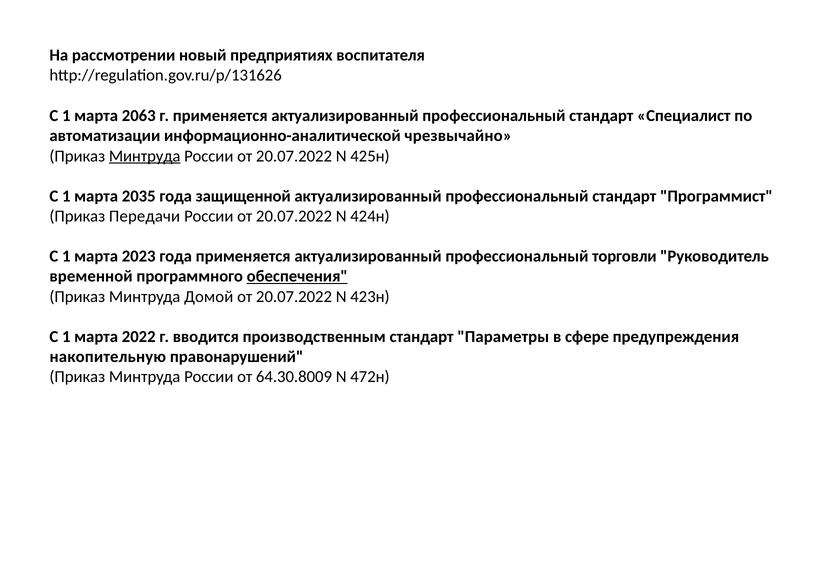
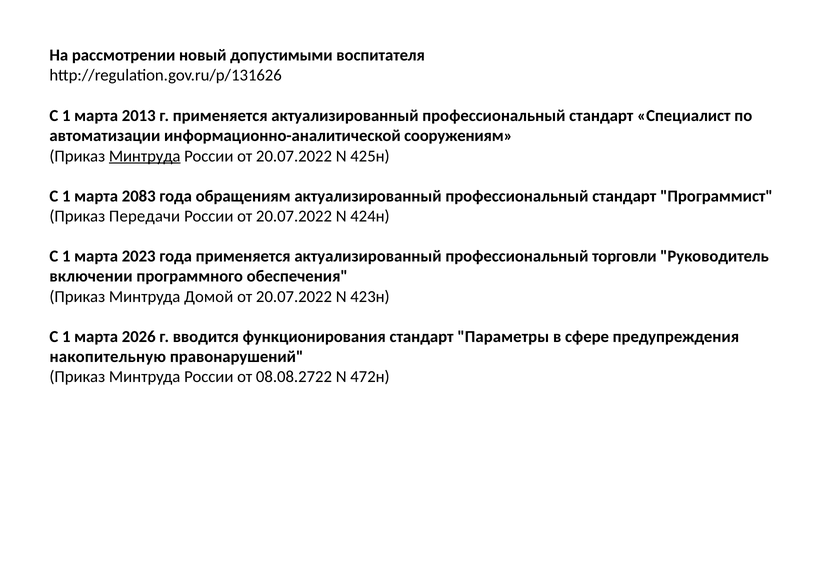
предприятиях: предприятиях -> допустимыми
2063: 2063 -> 2013
чрезвычайно: чрезвычайно -> сооружениям
2035: 2035 -> 2083
защищенной: защищенной -> обращениям
временной: временной -> включении
обеспечения underline: present -> none
2022: 2022 -> 2026
производственным: производственным -> функционирования
64.30.8009: 64.30.8009 -> 08.08.2722
